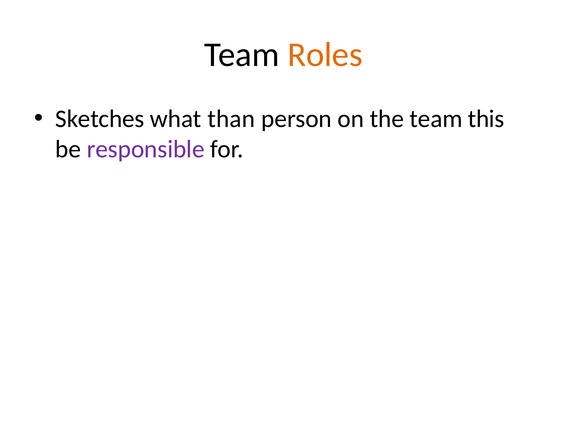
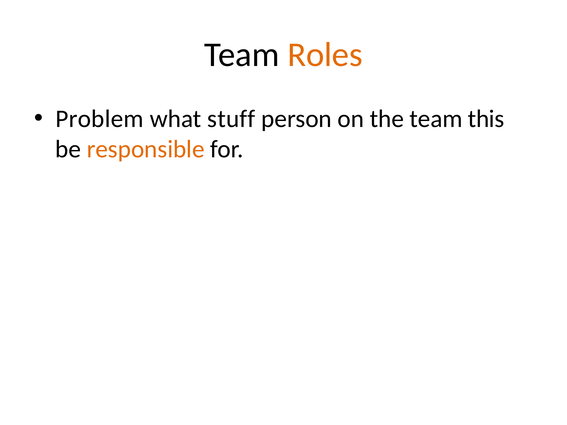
Sketches: Sketches -> Problem
than: than -> stuff
responsible colour: purple -> orange
